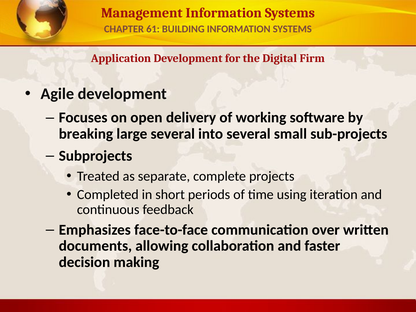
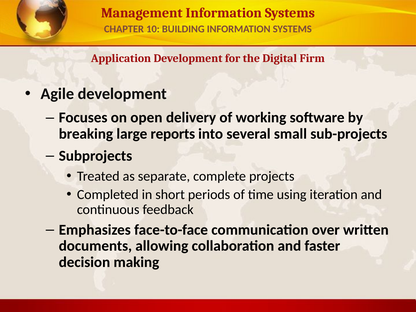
61: 61 -> 10
large several: several -> reports
